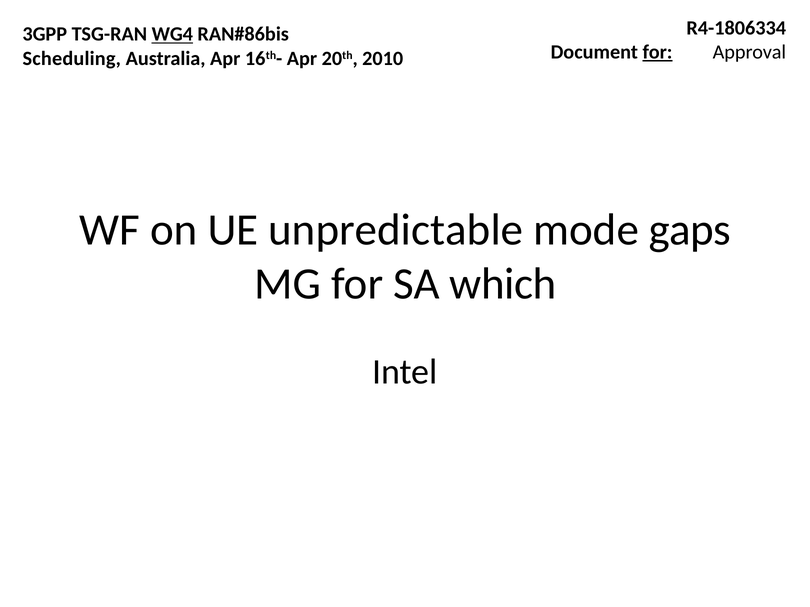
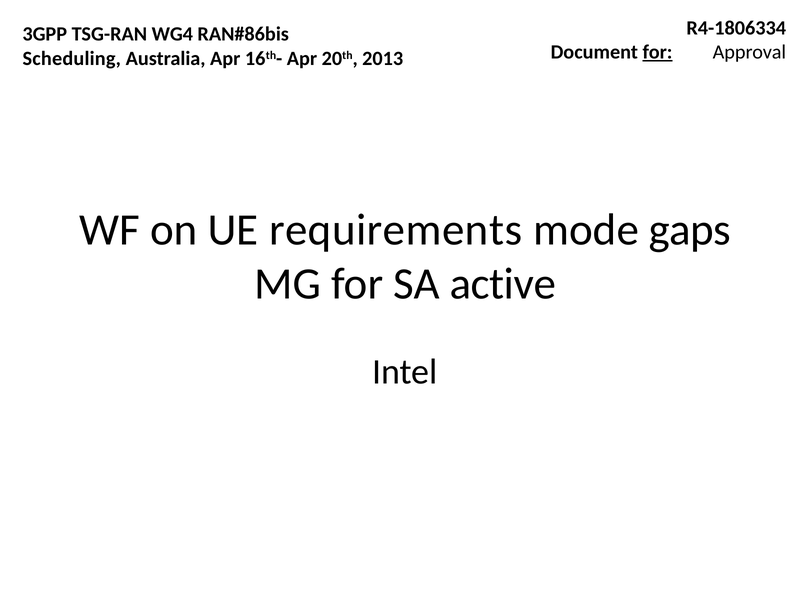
WG4 underline: present -> none
2010: 2010 -> 2013
unpredictable: unpredictable -> requirements
which: which -> active
